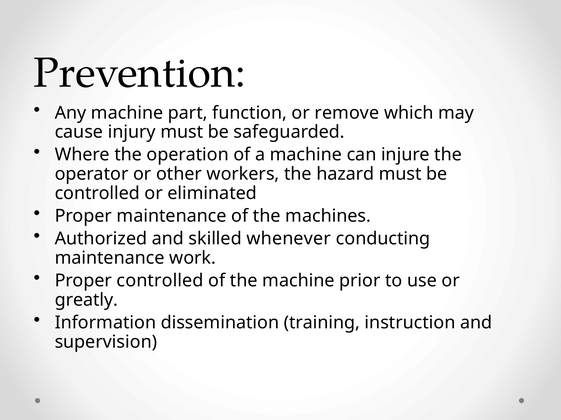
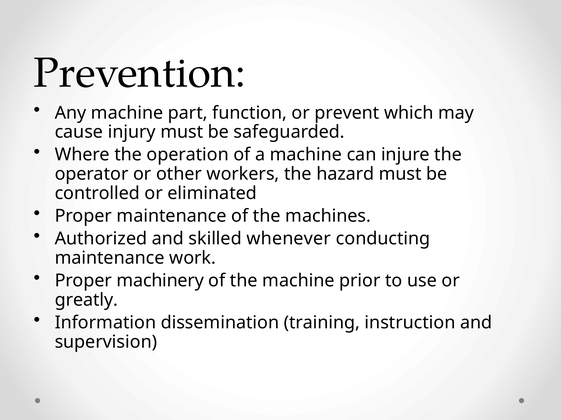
remove: remove -> prevent
Proper controlled: controlled -> machinery
